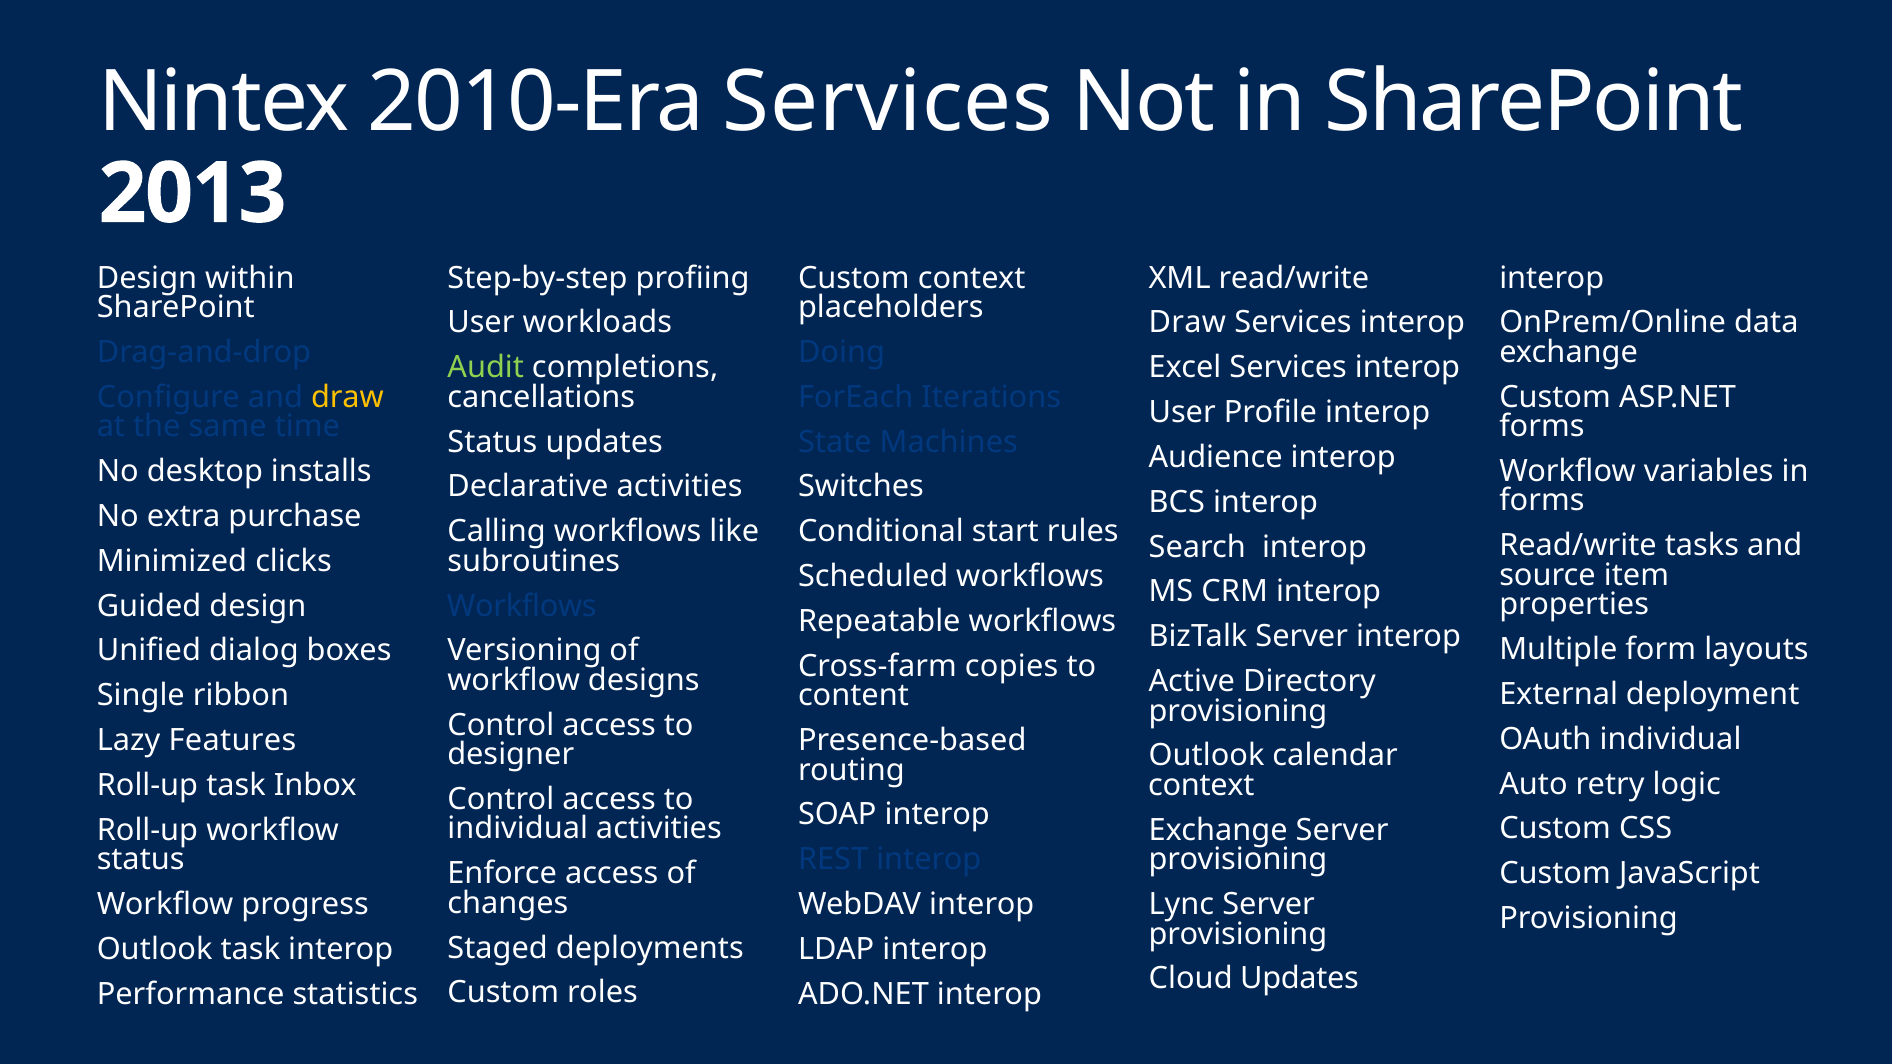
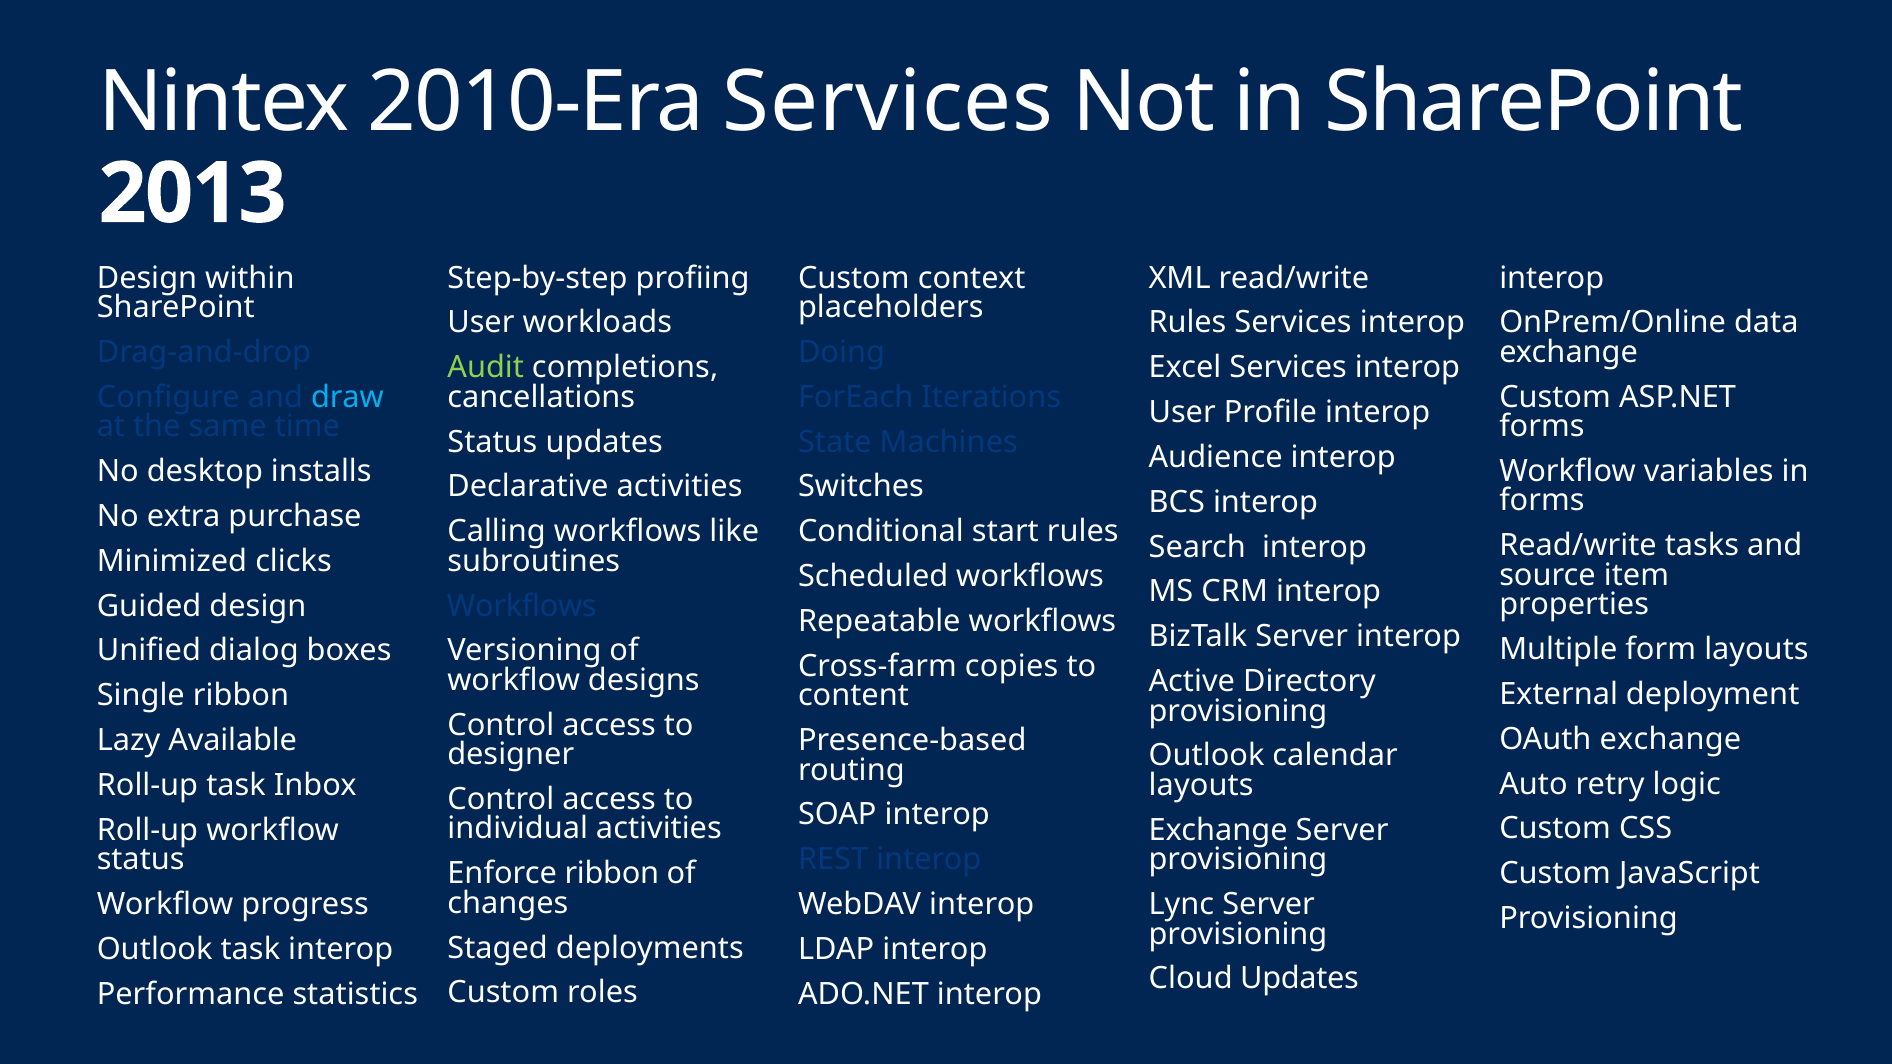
Draw at (1187, 323): Draw -> Rules
draw at (347, 397) colour: yellow -> light blue
OAuth individual: individual -> exchange
Features: Features -> Available
context at (1201, 785): context -> layouts
Enforce access: access -> ribbon
